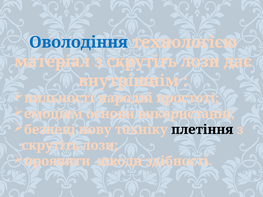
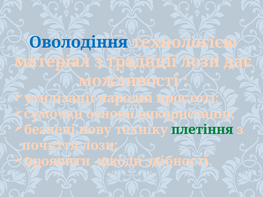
скрутіть at (142, 62): скрутіть -> традиції
внутрішнім: внутрішнім -> можливості
пильності: пильності -> утилізації
емоціям: емоціям -> сумочки
плетіння colour: black -> green
скрутіть at (50, 146): скрутіть -> почуття
